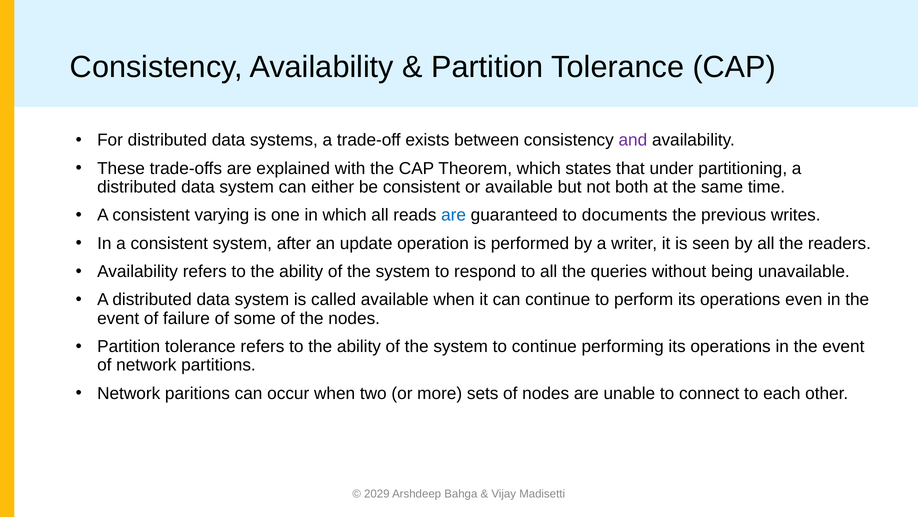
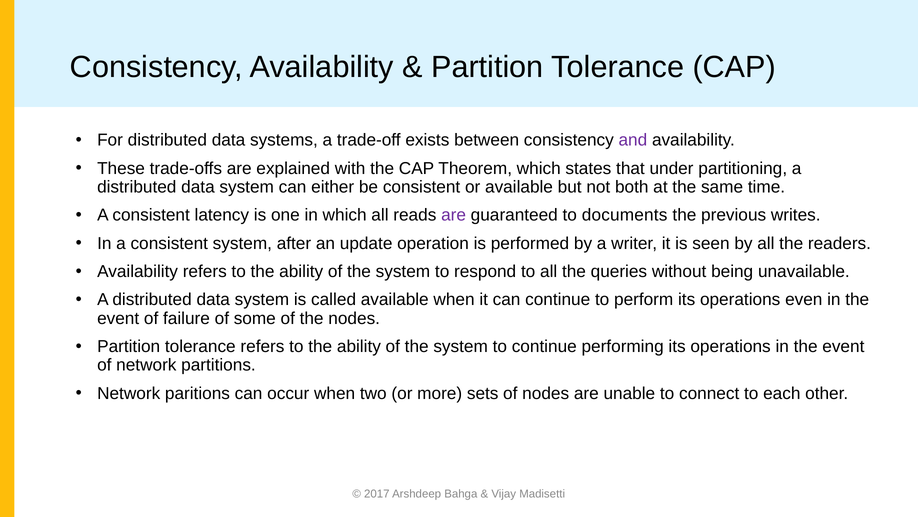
varying: varying -> latency
are at (454, 215) colour: blue -> purple
2029: 2029 -> 2017
